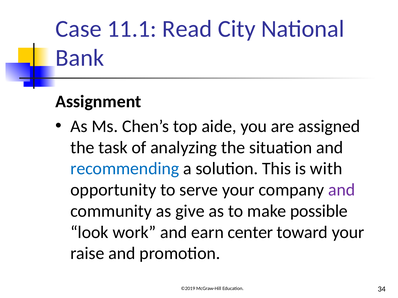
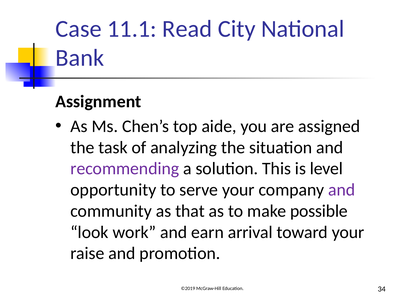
recommending colour: blue -> purple
with: with -> level
give: give -> that
center: center -> arrival
